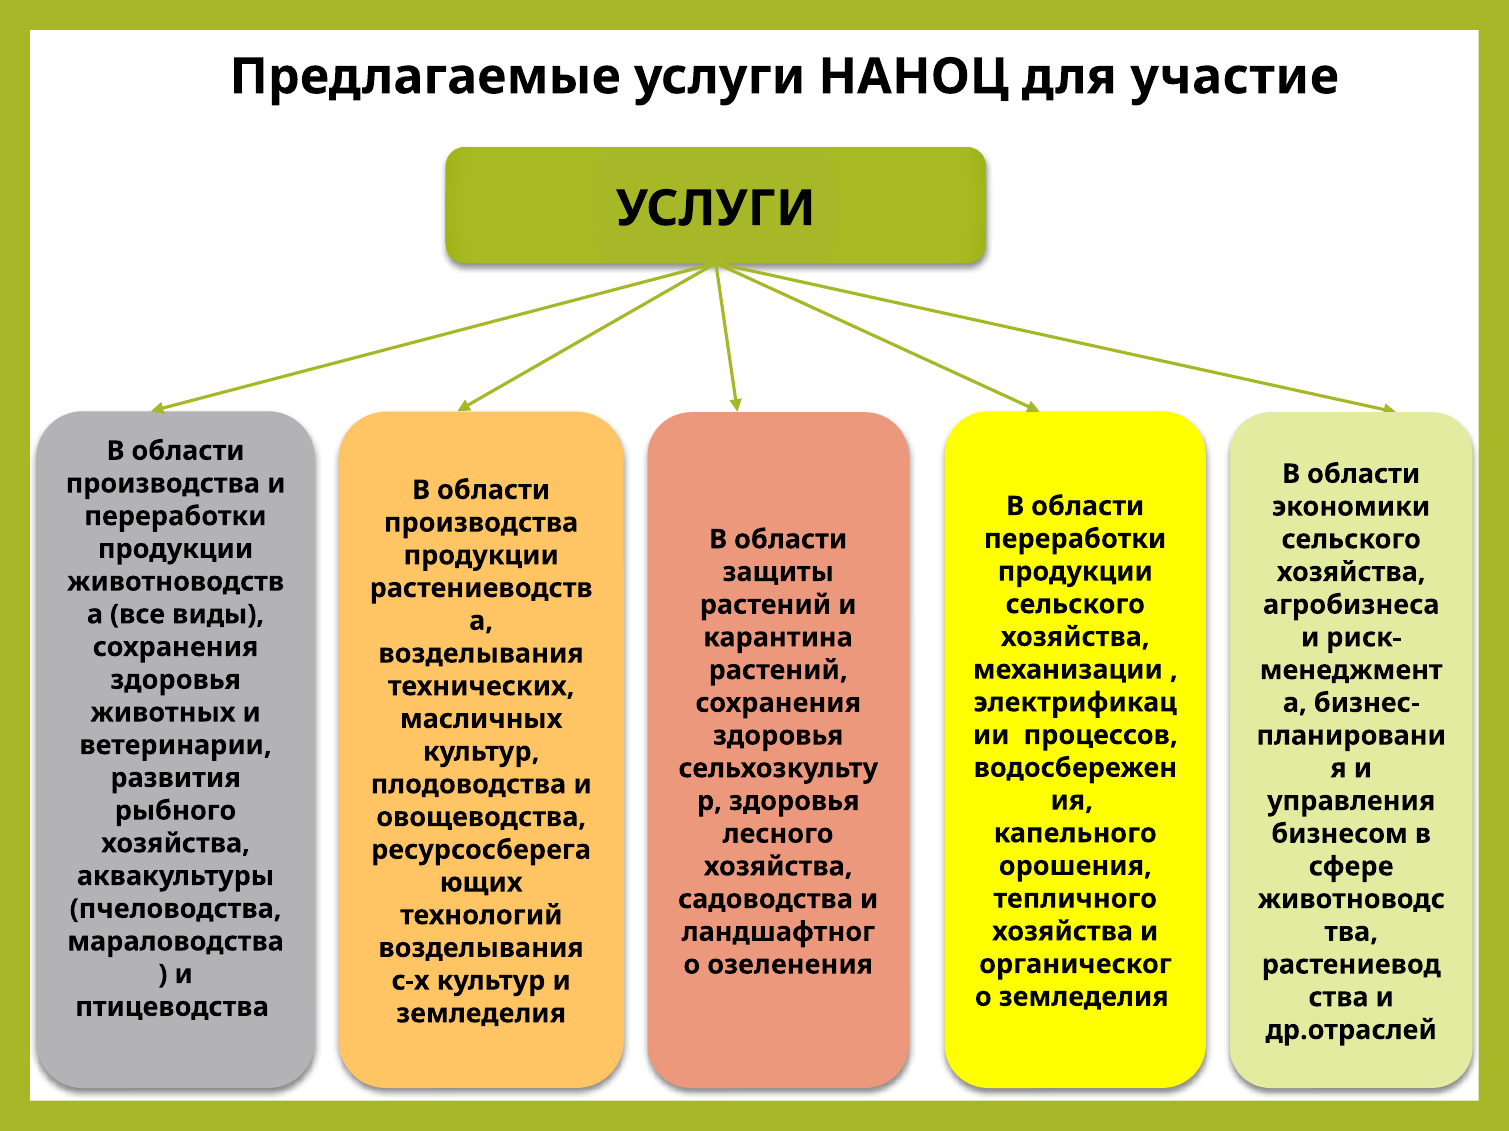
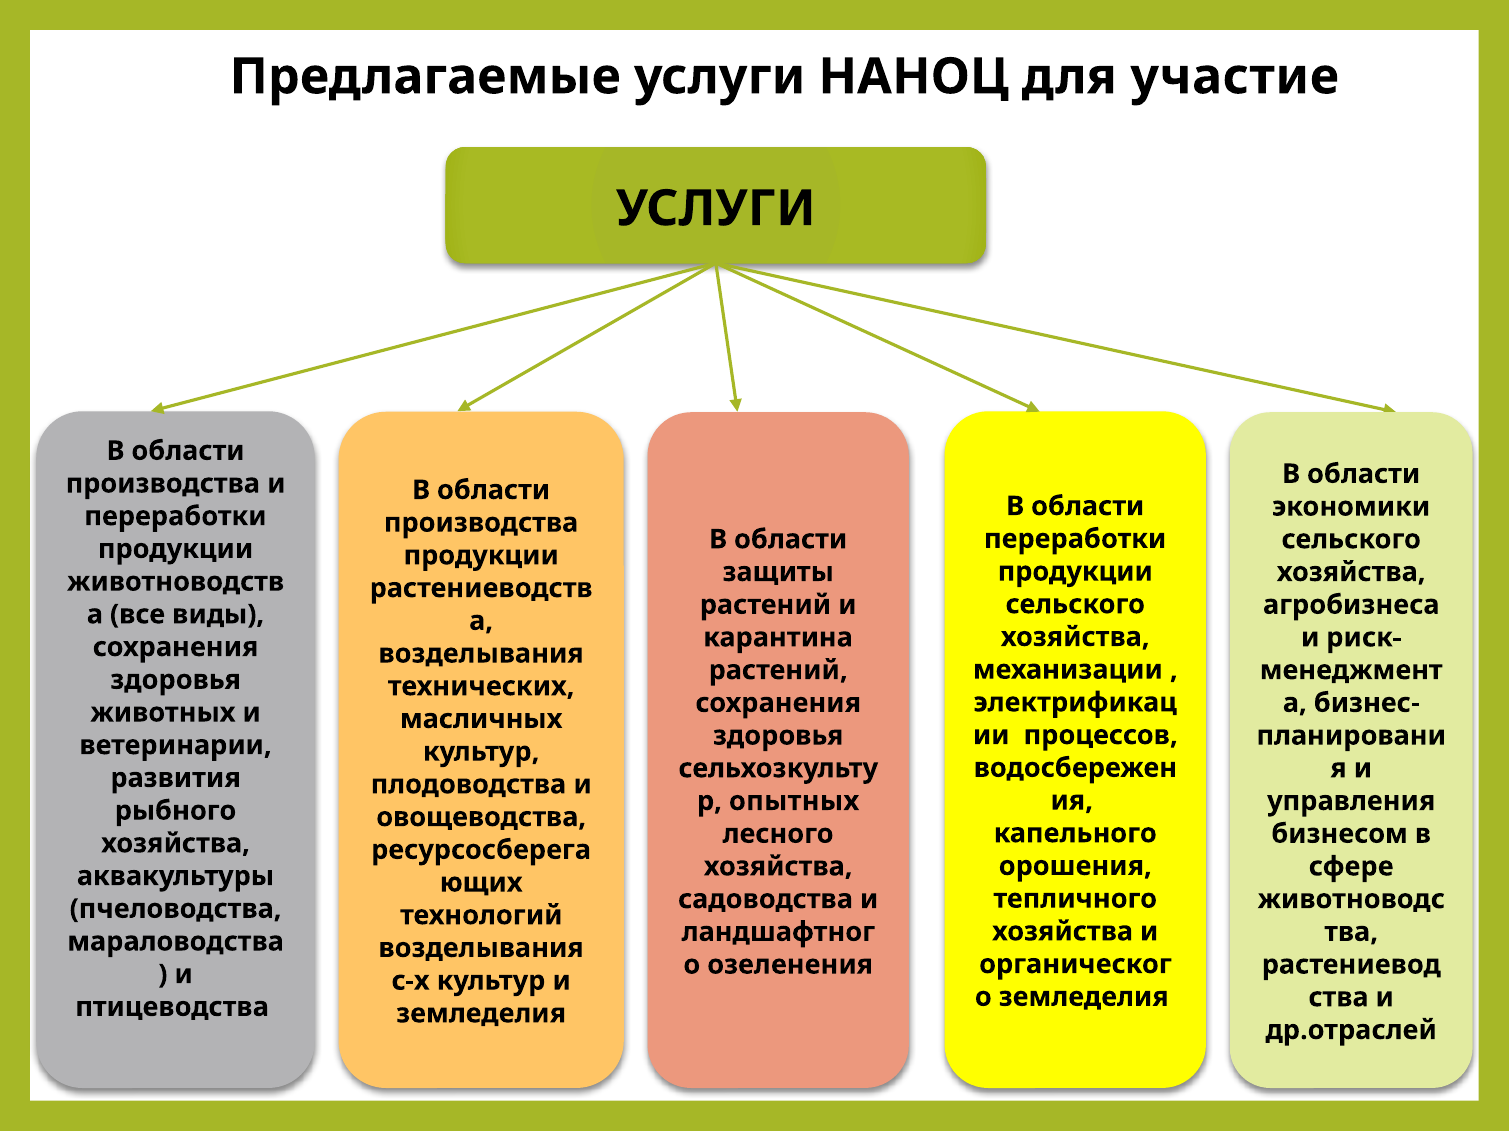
здоровья at (794, 802): здоровья -> опытных
